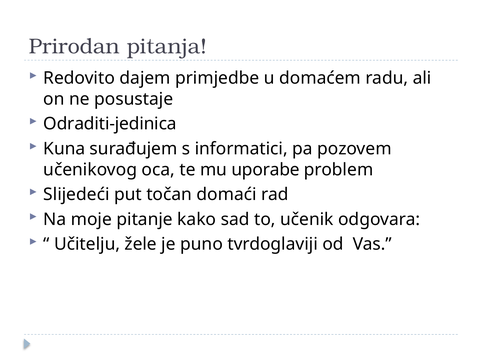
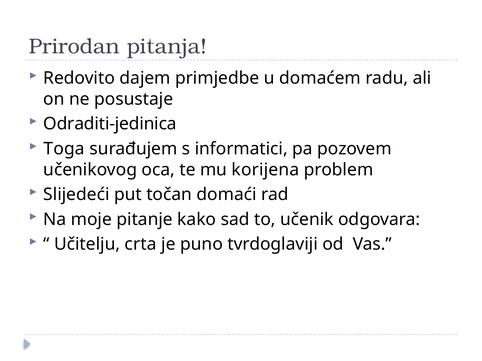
Kuna: Kuna -> Toga
uporabe: uporabe -> korijena
žele: žele -> crta
